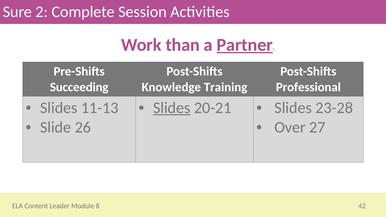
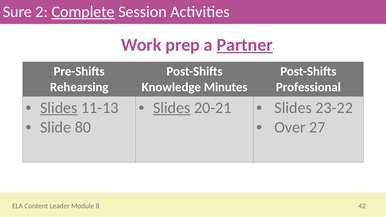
Complete underline: none -> present
than: than -> prep
Succeeding: Succeeding -> Rehearsing
Training: Training -> Minutes
Slides at (59, 108) underline: none -> present
23-28: 23-28 -> 23-22
26: 26 -> 80
